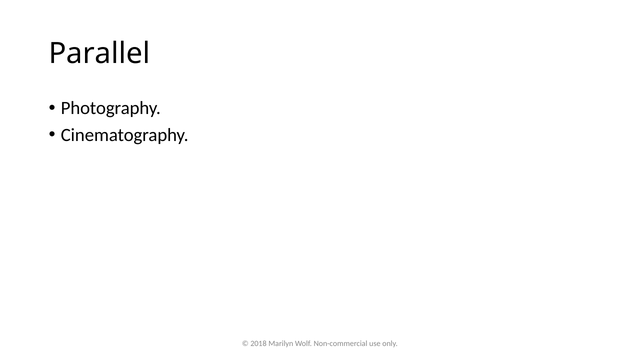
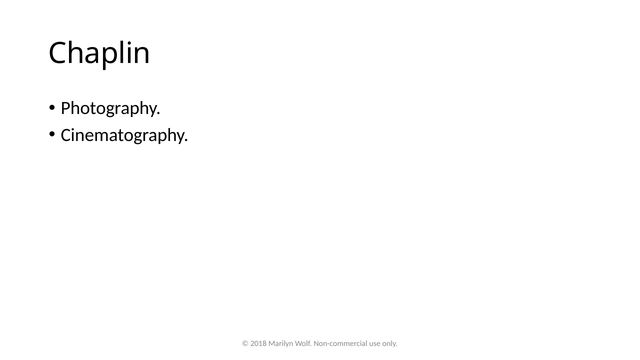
Parallel: Parallel -> Chaplin
